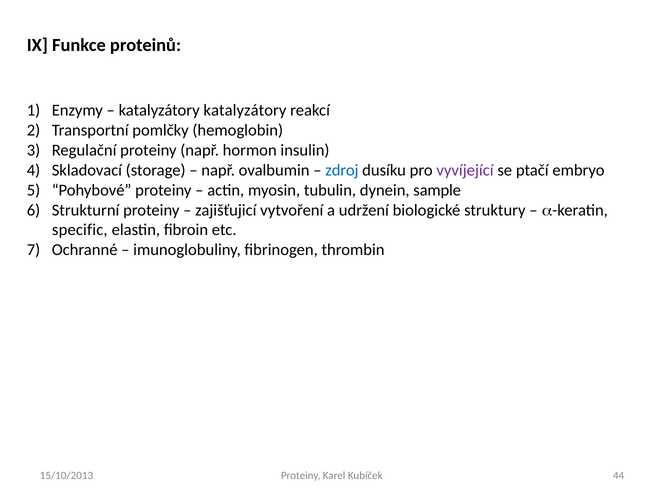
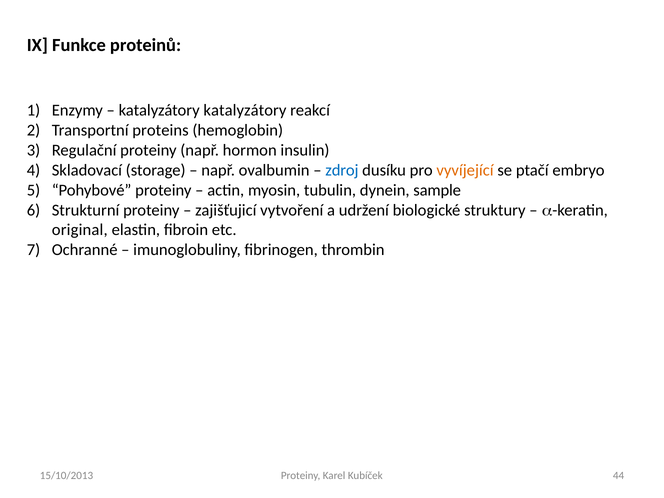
pomlčky: pomlčky -> proteins
vyvíjející colour: purple -> orange
specific: specific -> original
